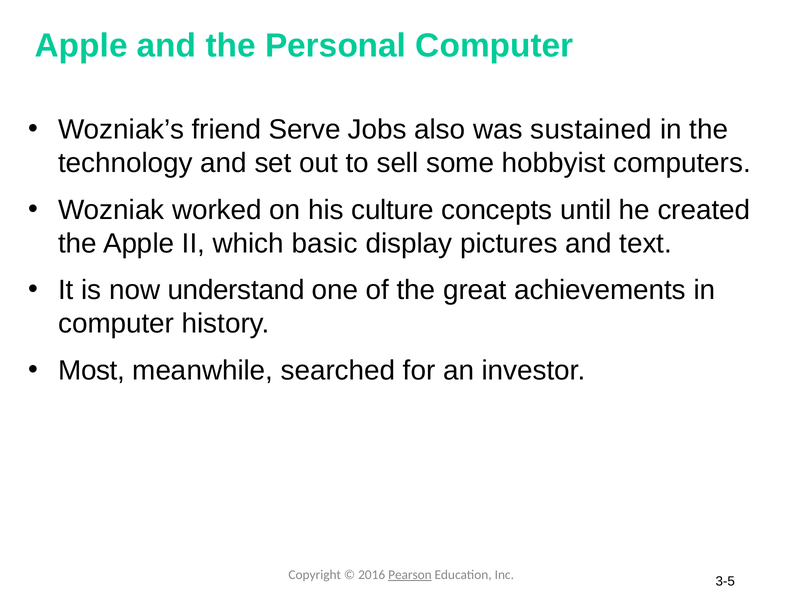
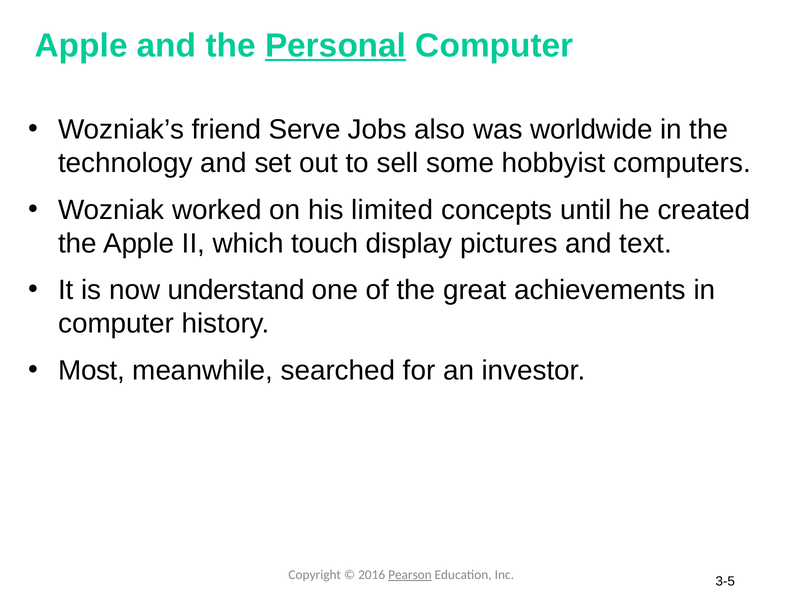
Personal underline: none -> present
sustained: sustained -> worldwide
culture: culture -> limited
basic: basic -> touch
